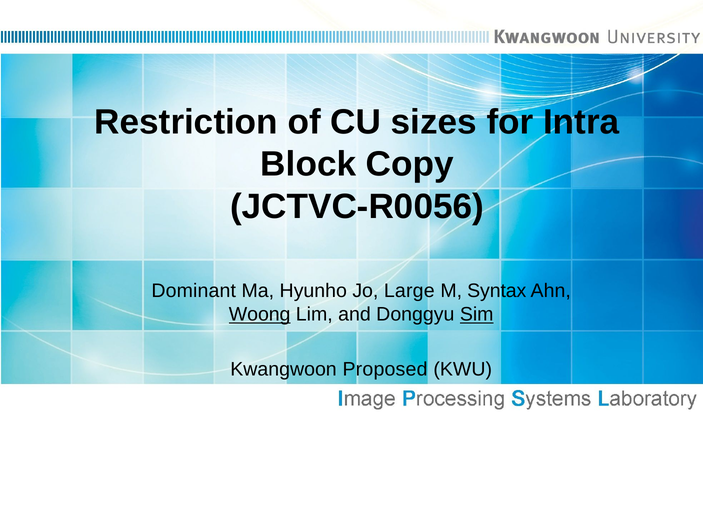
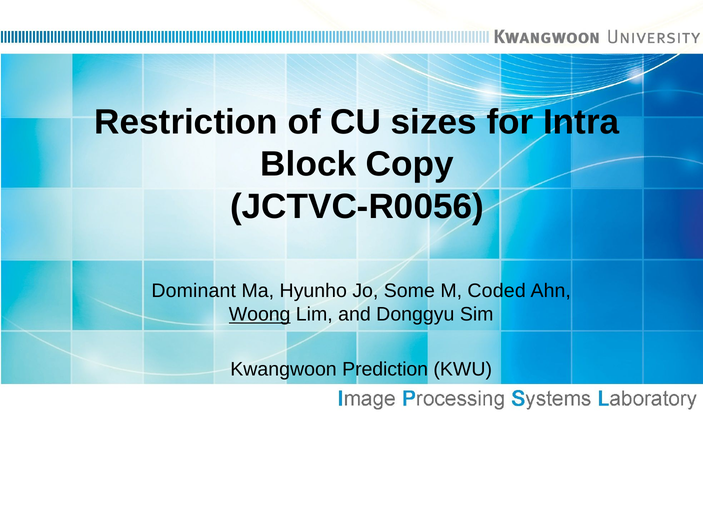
Large: Large -> Some
Syntax: Syntax -> Coded
Sim underline: present -> none
Proposed: Proposed -> Prediction
